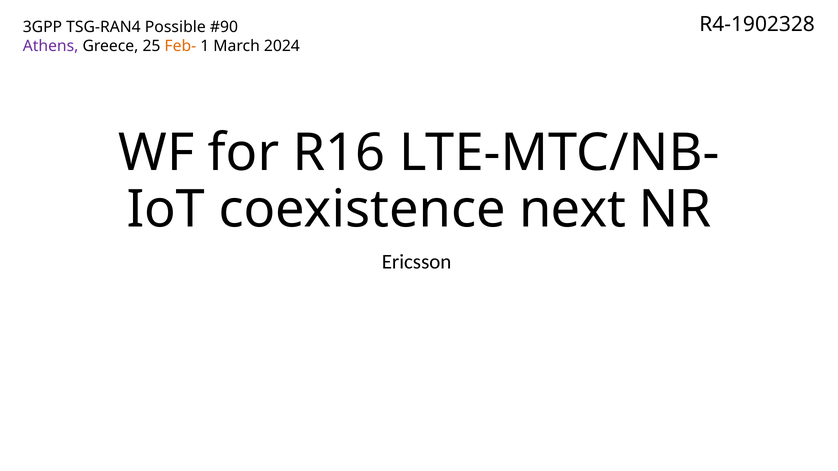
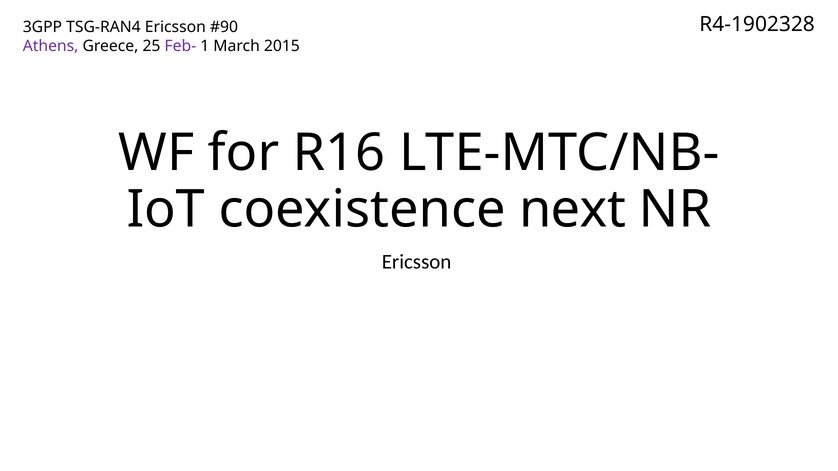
TSG-RAN4 Possible: Possible -> Ericsson
Feb- colour: orange -> purple
2024: 2024 -> 2015
